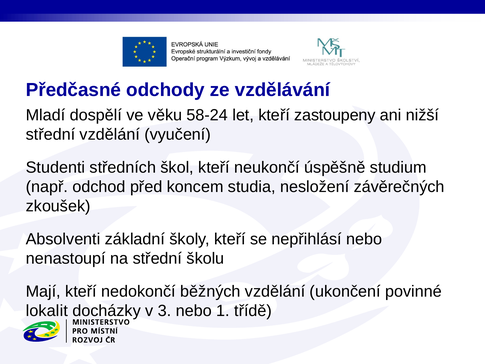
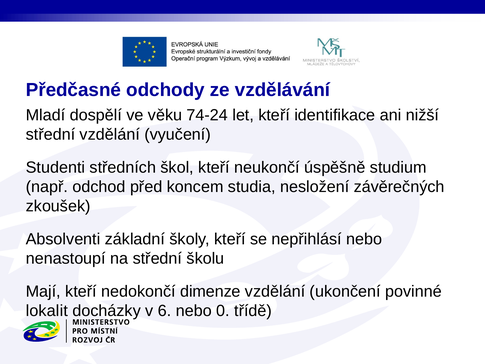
58-24: 58-24 -> 74-24
zastoupeny: zastoupeny -> identifikace
běžných: běžných -> dimenze
3: 3 -> 6
1: 1 -> 0
